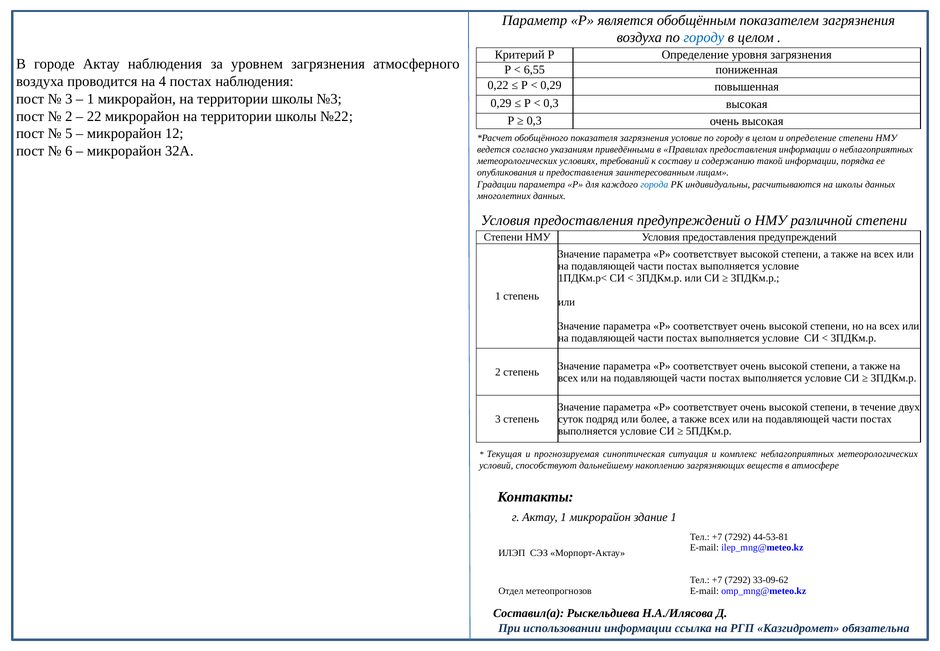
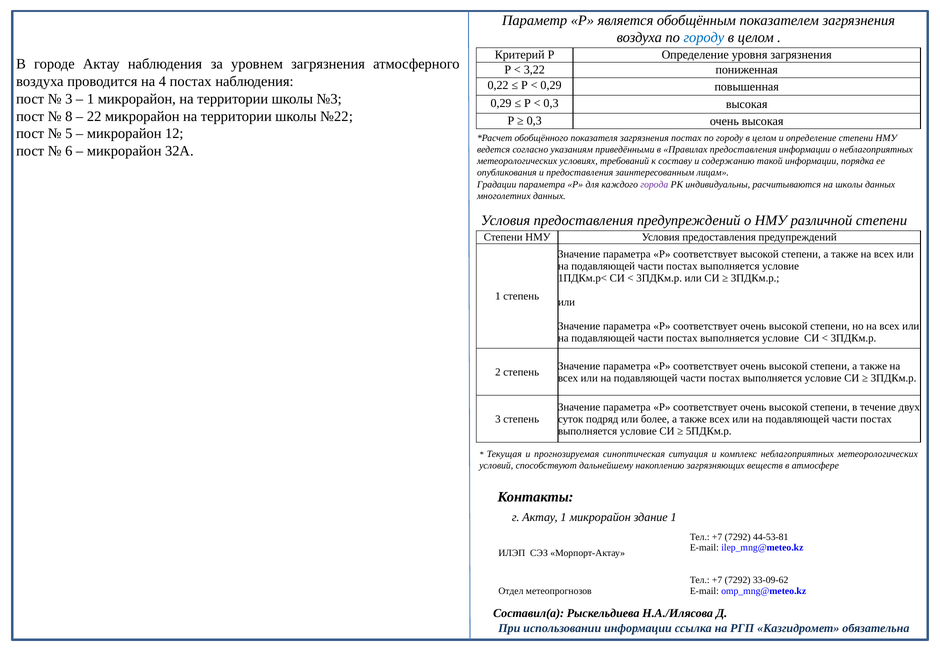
6,55: 6,55 -> 3,22
2 at (69, 116): 2 -> 8
загрязнения условие: условие -> постах
города colour: blue -> purple
